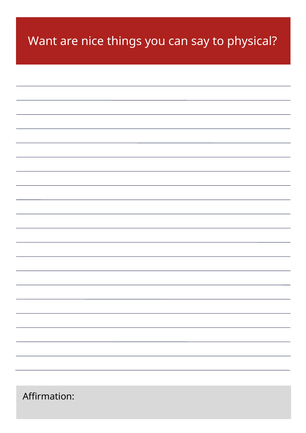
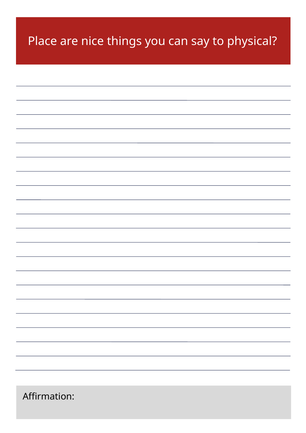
Want: Want -> Place
